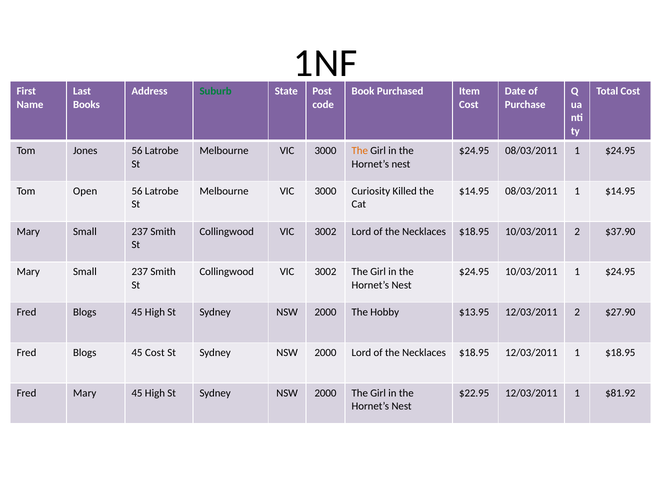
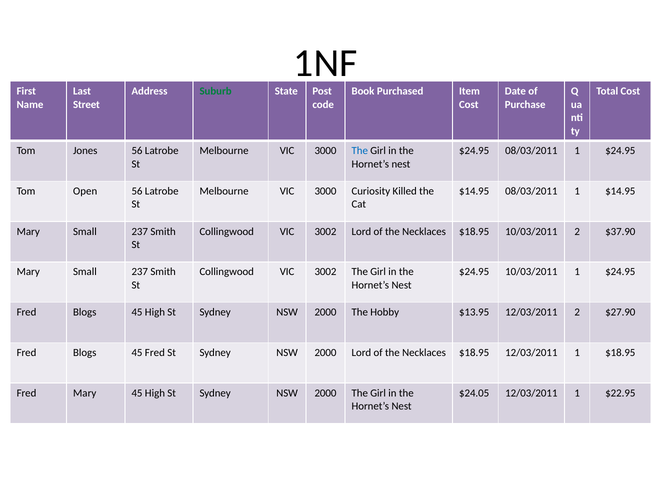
Books: Books -> Street
The at (360, 151) colour: orange -> blue
45 Cost: Cost -> Fred
$22.95: $22.95 -> $24.05
$81.92: $81.92 -> $22.95
